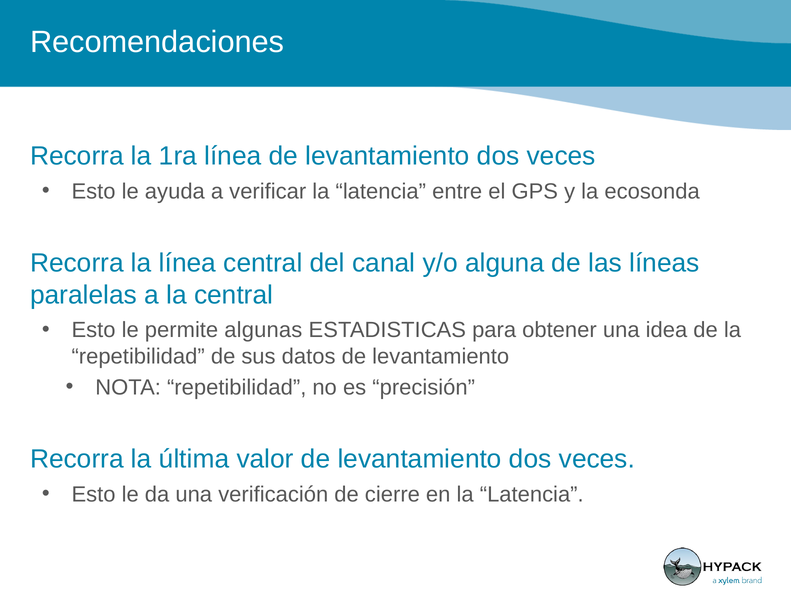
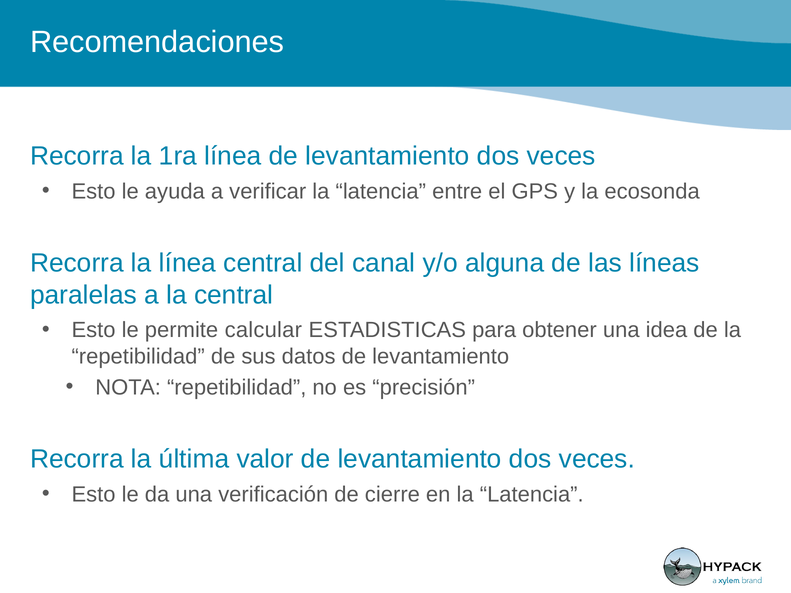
algunas: algunas -> calcular
